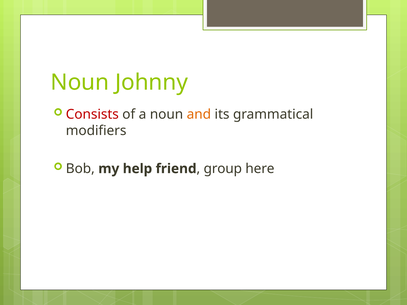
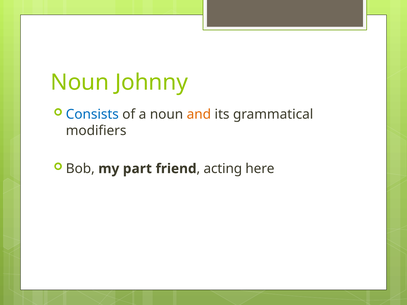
Consists colour: red -> blue
help: help -> part
group: group -> acting
